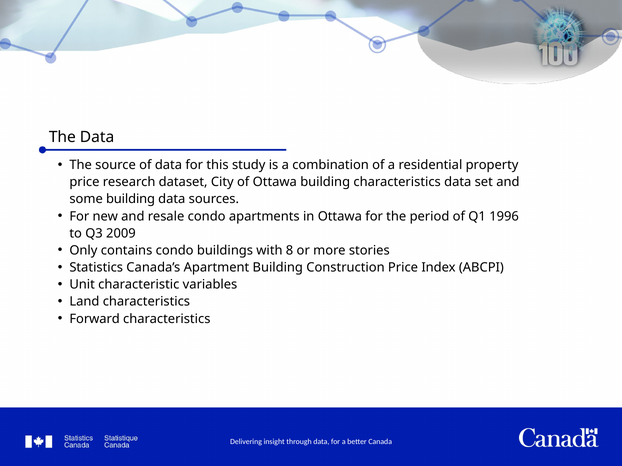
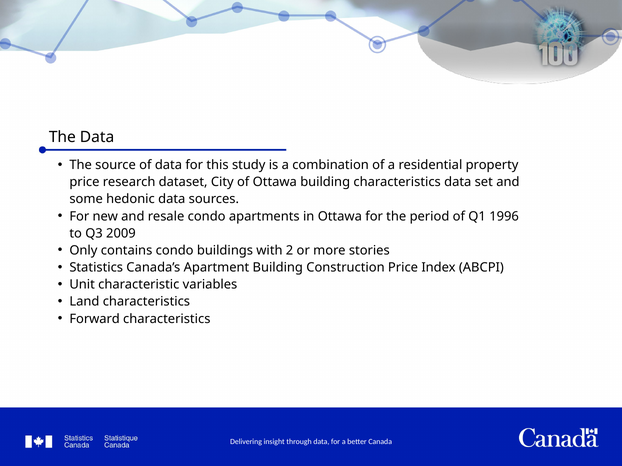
some building: building -> hedonic
8: 8 -> 2
